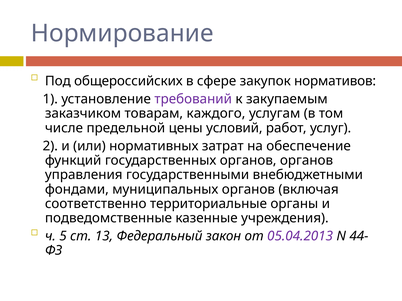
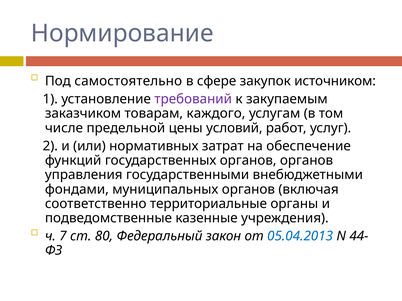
общероссийских: общероссийских -> самостоятельно
нормативов: нормативов -> источником
5: 5 -> 7
13: 13 -> 80
05.04.2013 colour: purple -> blue
